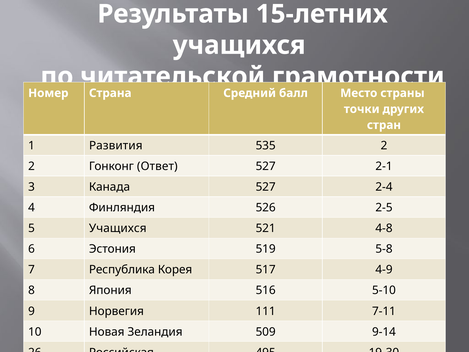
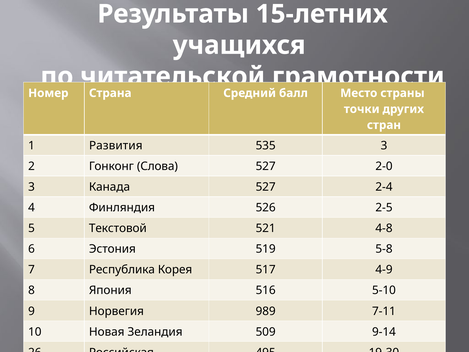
535 2: 2 -> 3
Ответ: Ответ -> Слова
2-1: 2-1 -> 2-0
5 Учащихся: Учащихся -> Текстовой
111: 111 -> 989
